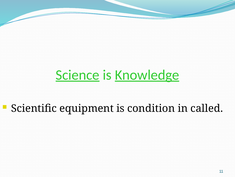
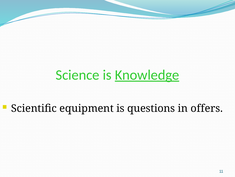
Science underline: present -> none
condition: condition -> questions
called: called -> offers
